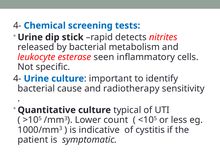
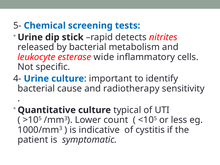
4- at (17, 26): 4- -> 5-
seen: seen -> wide
